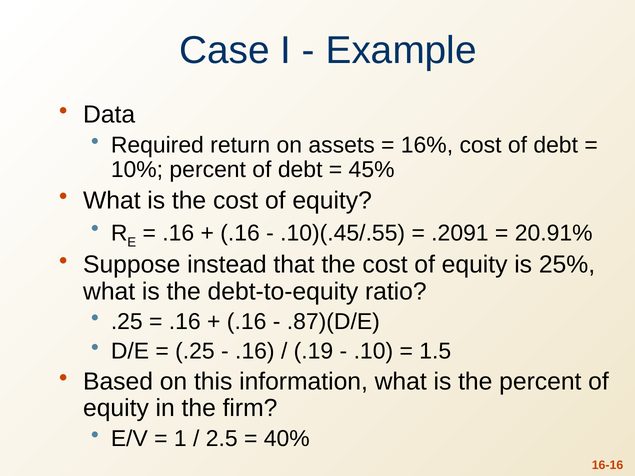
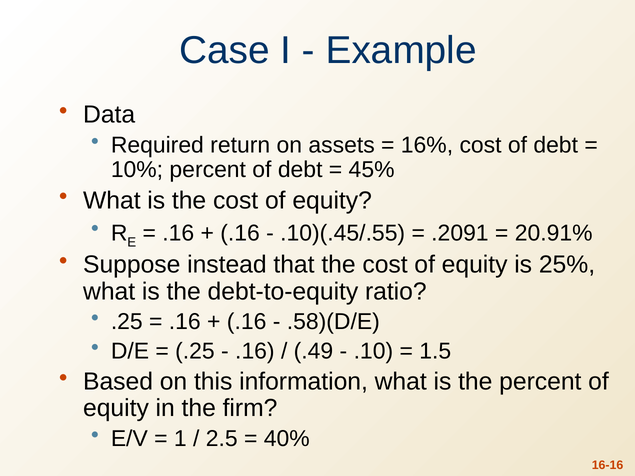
.87)(D/E: .87)(D/E -> .58)(D/E
.19: .19 -> .49
